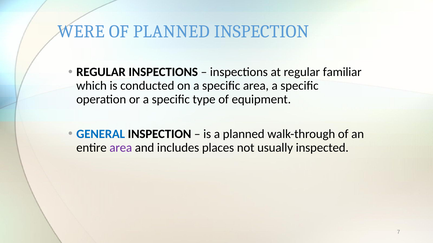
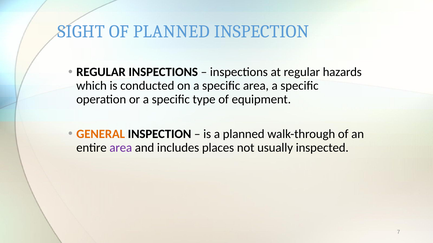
WERE: WERE -> SIGHT
familiar: familiar -> hazards
GENERAL colour: blue -> orange
